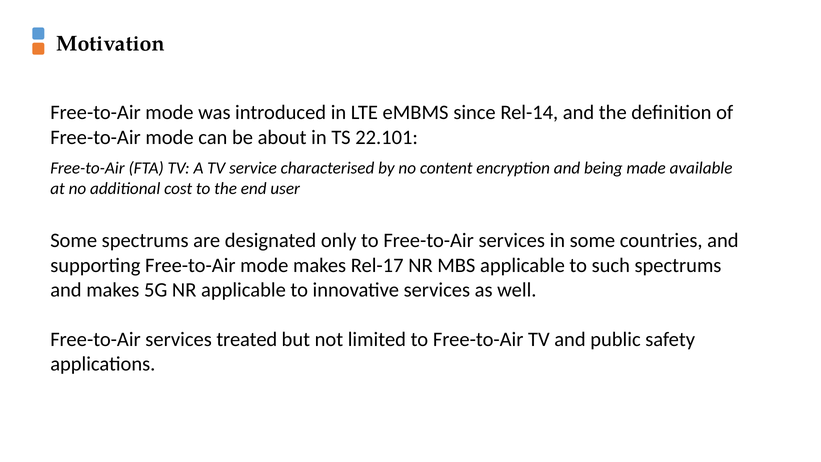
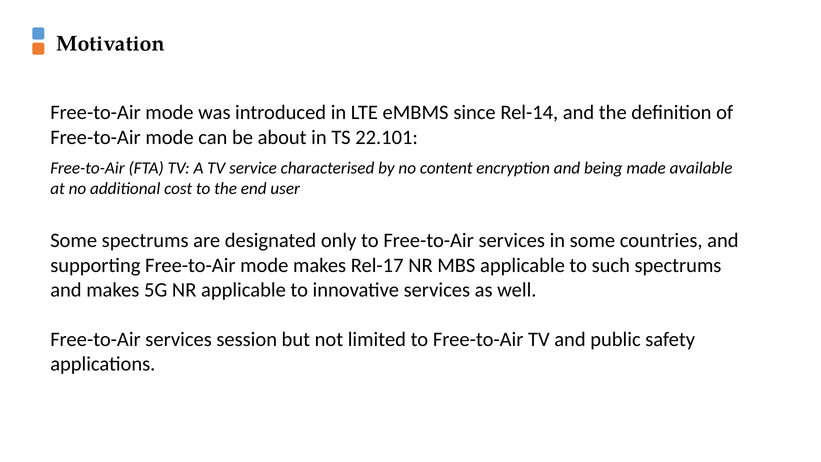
treated: treated -> session
